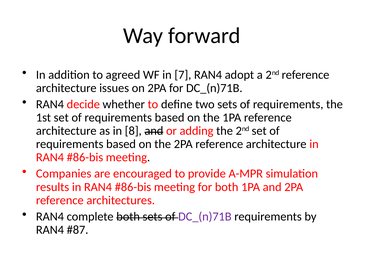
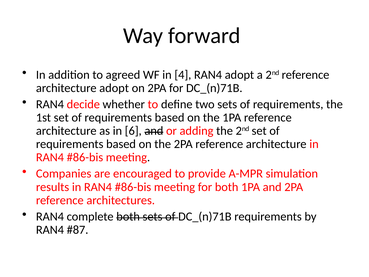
7: 7 -> 4
architecture issues: issues -> adopt
8: 8 -> 6
DC_(n)71B at (205, 216) colour: purple -> black
